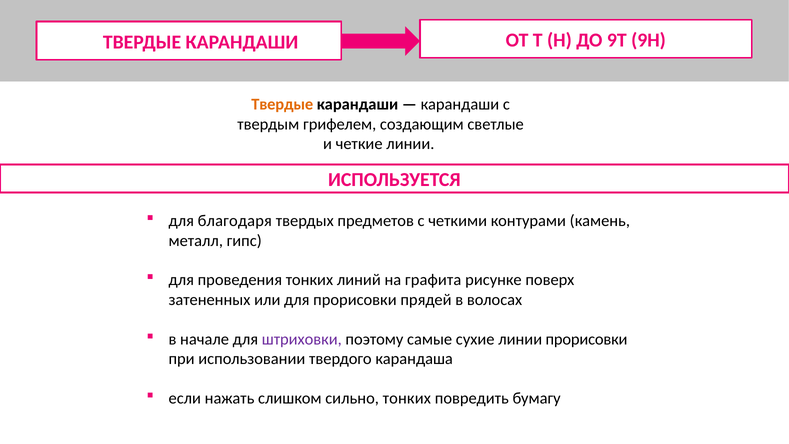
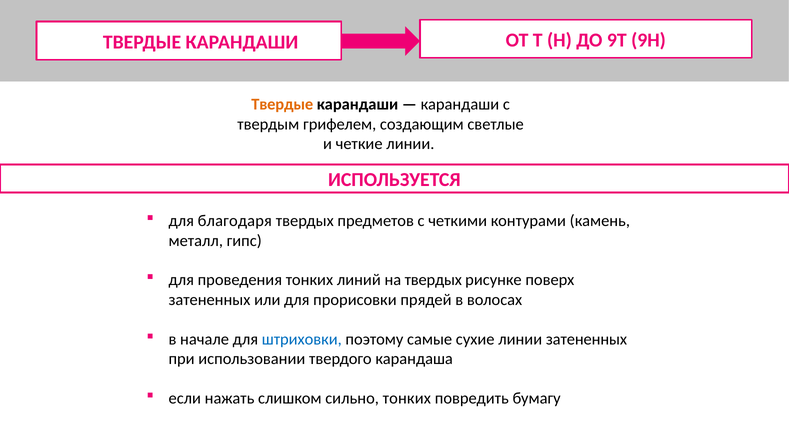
на графита: графита -> твердых
штриховки colour: purple -> blue
линии прорисовки: прорисовки -> затененных
